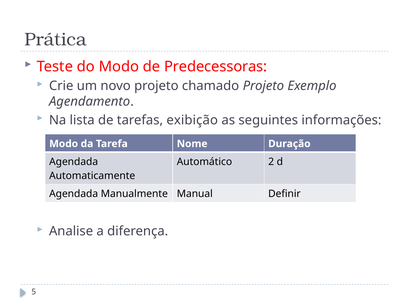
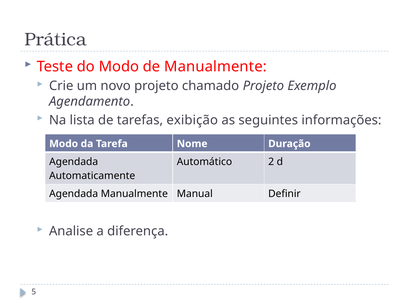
de Predecessoras: Predecessoras -> Manualmente
